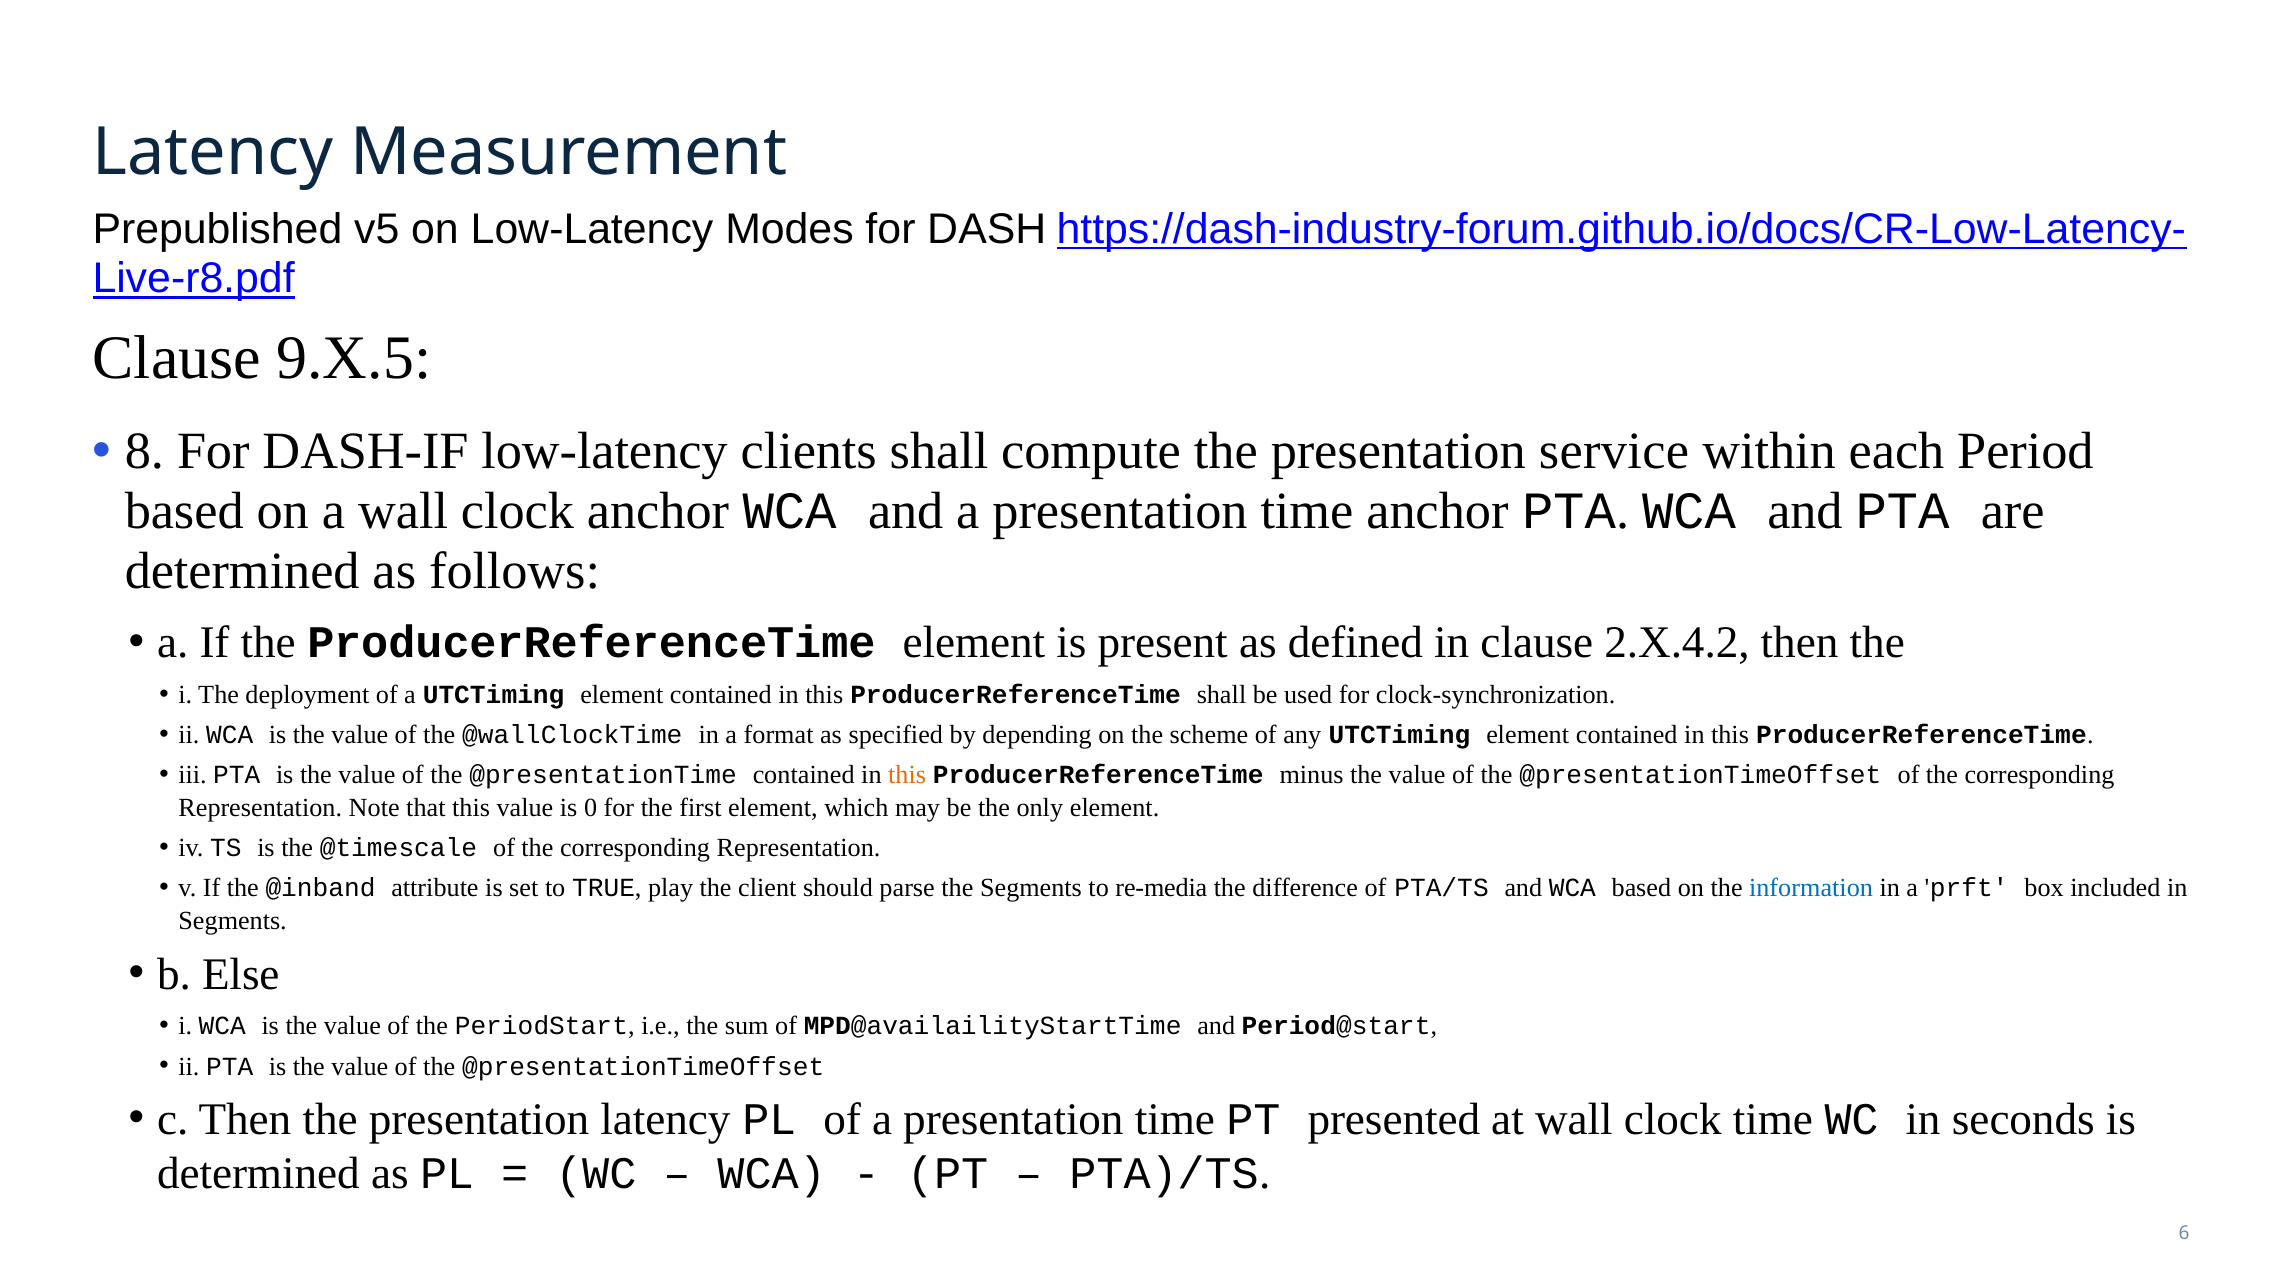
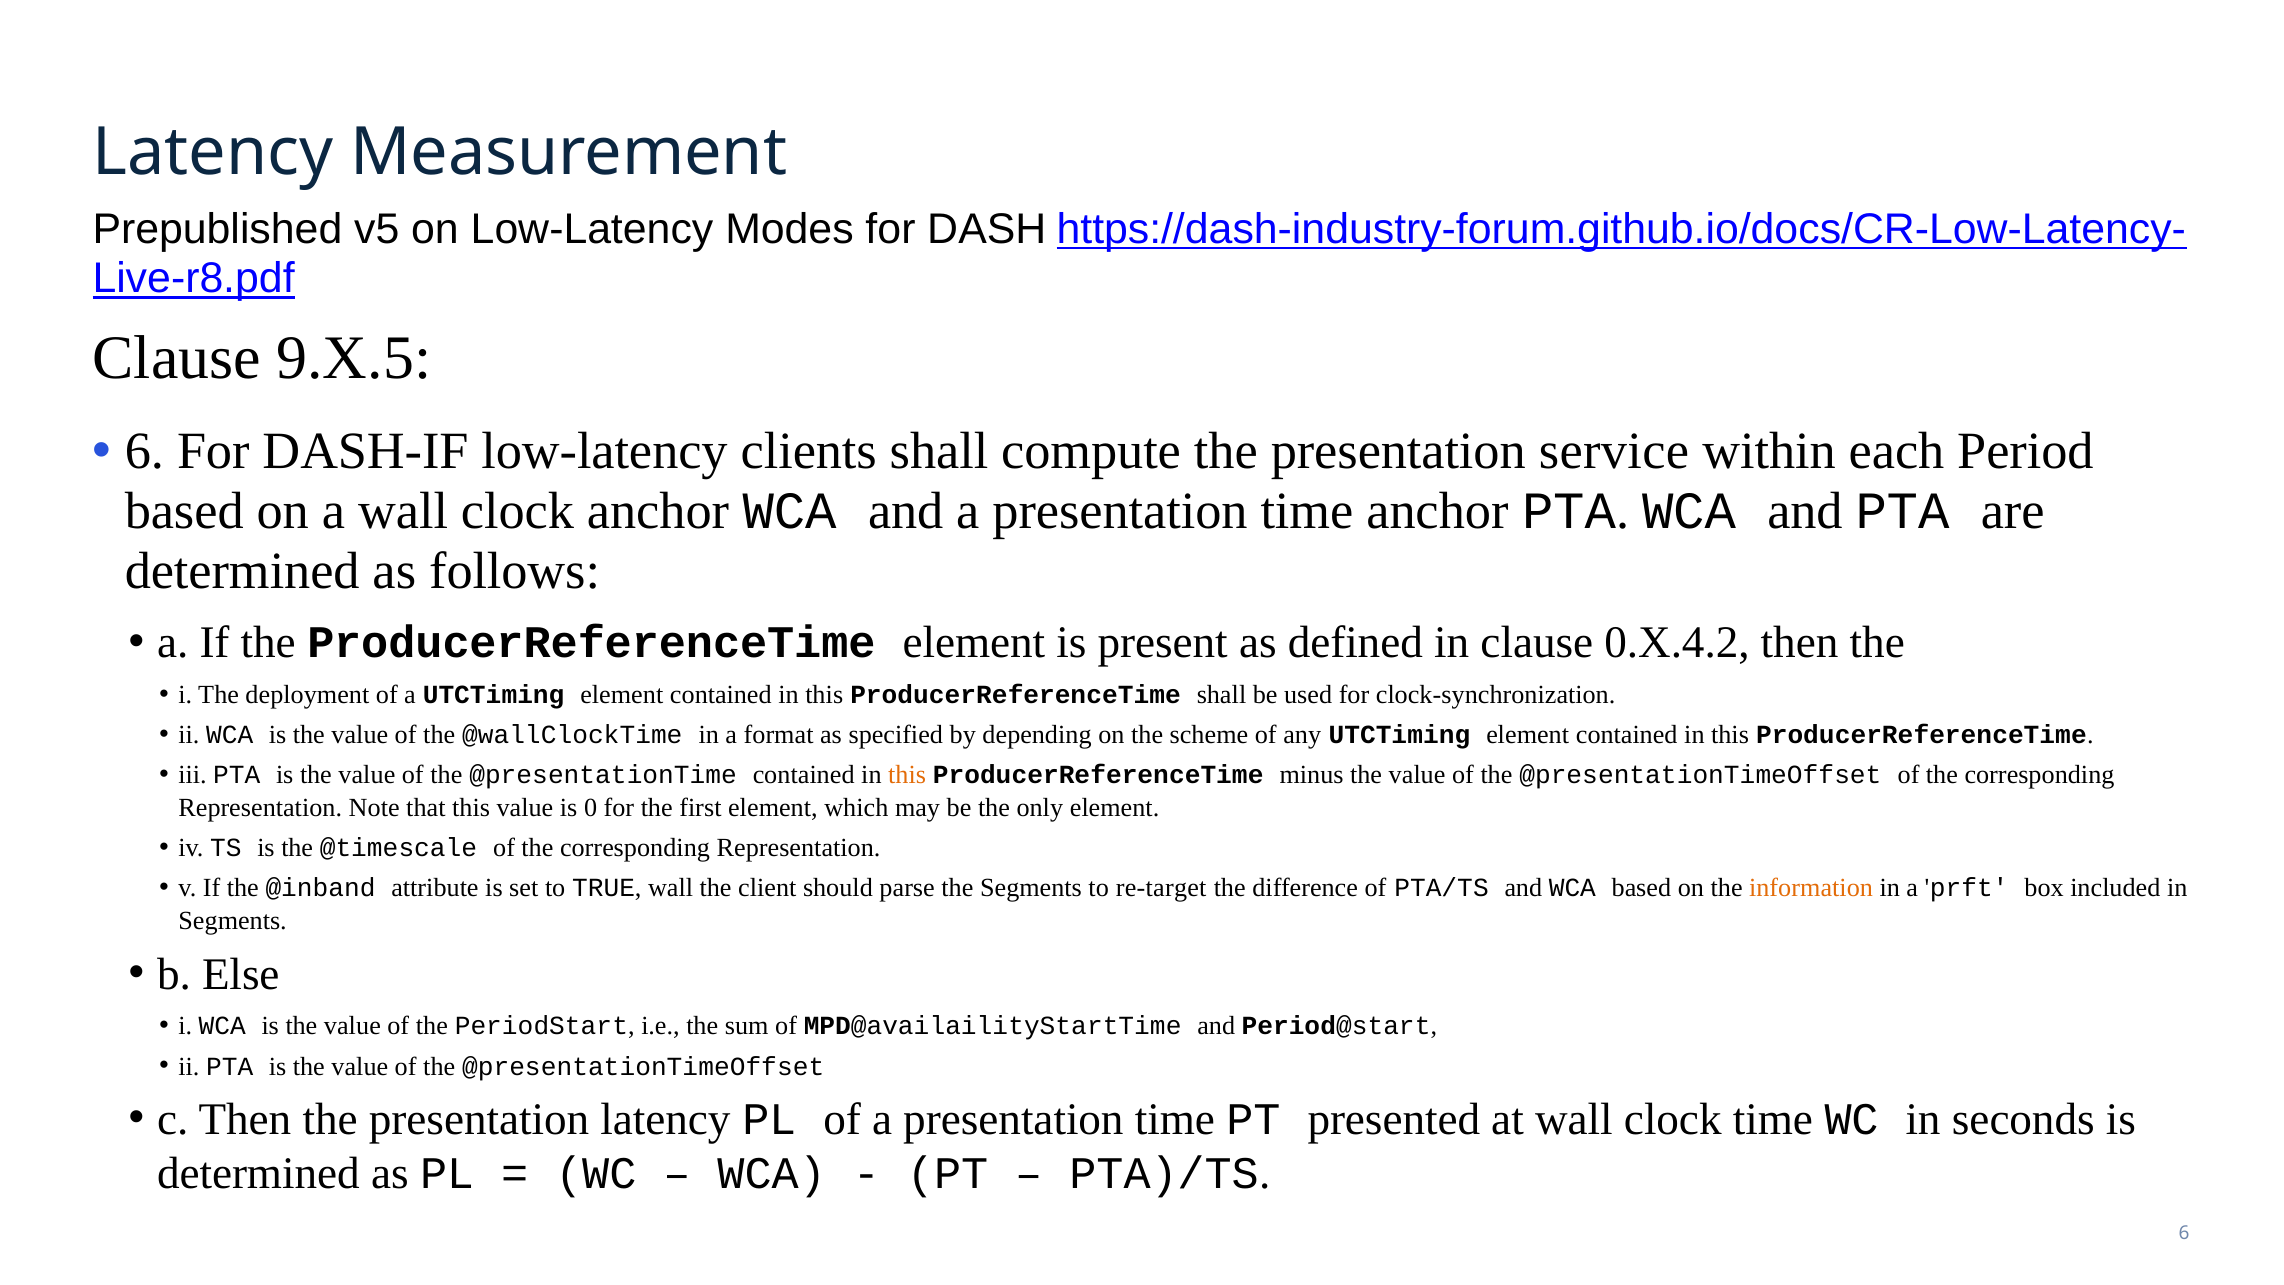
8 at (144, 452): 8 -> 6
2.X.4.2: 2.X.4.2 -> 0.X.4.2
TRUE play: play -> wall
re-media: re-media -> re-target
information colour: blue -> orange
